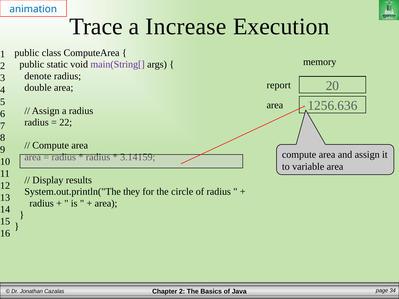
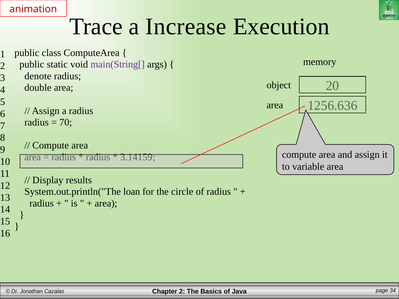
animation colour: blue -> red
report: report -> object
22: 22 -> 70
they: they -> loan
